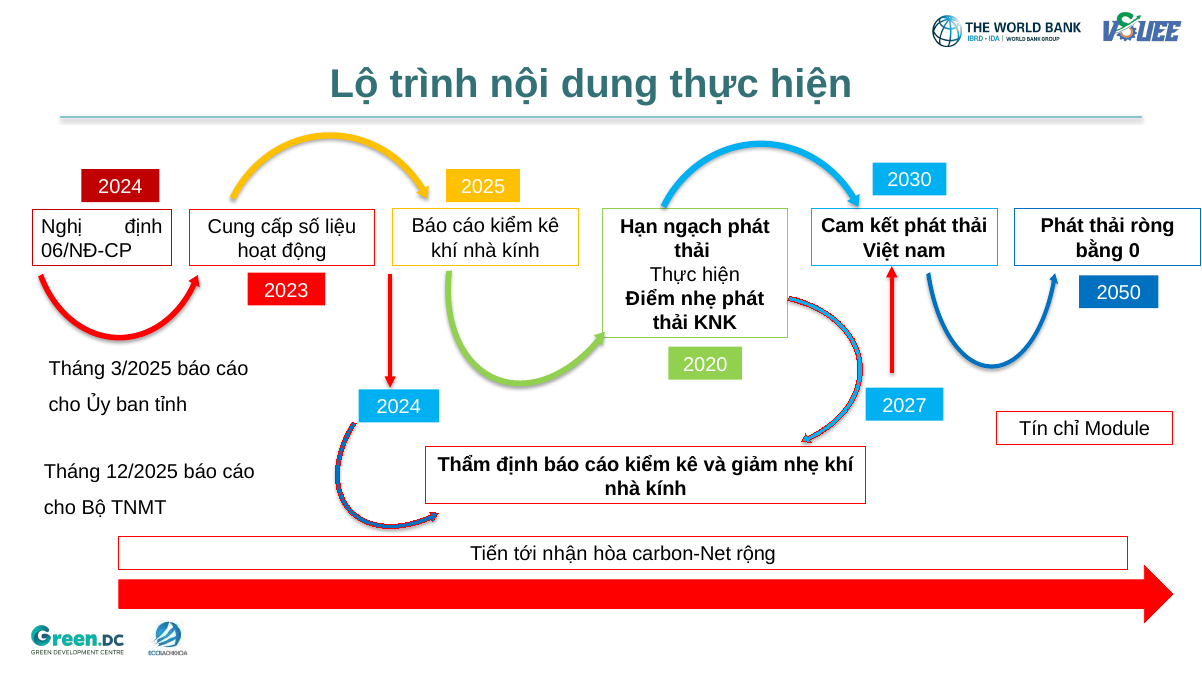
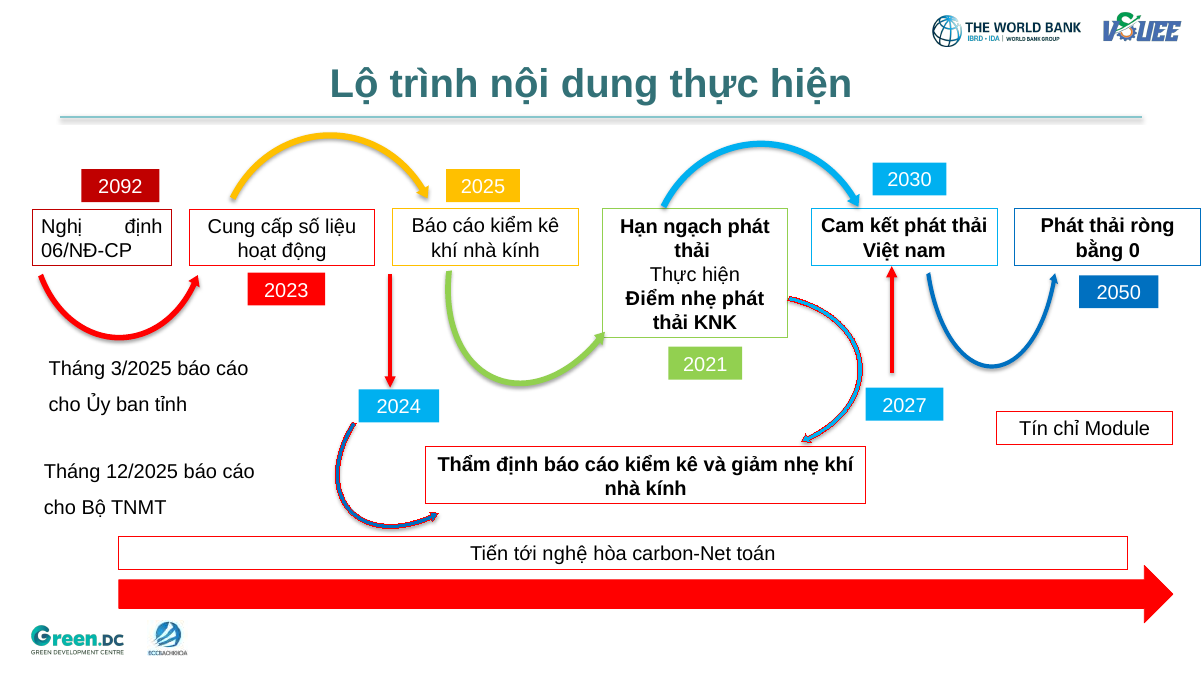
2024 at (120, 187): 2024 -> 2092
2020: 2020 -> 2021
nhận: nhận -> nghệ
rộng: rộng -> toán
